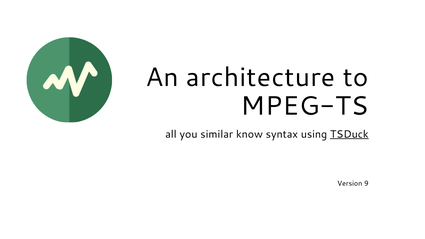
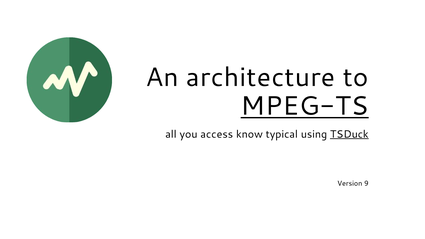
MPEG-TS underline: none -> present
similar: similar -> access
syntax: syntax -> typical
